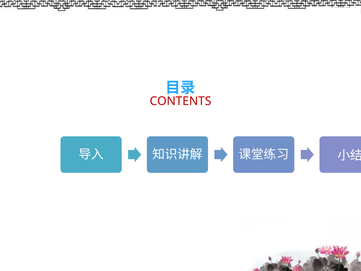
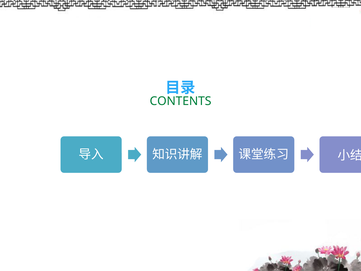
CONTENTS colour: red -> green
